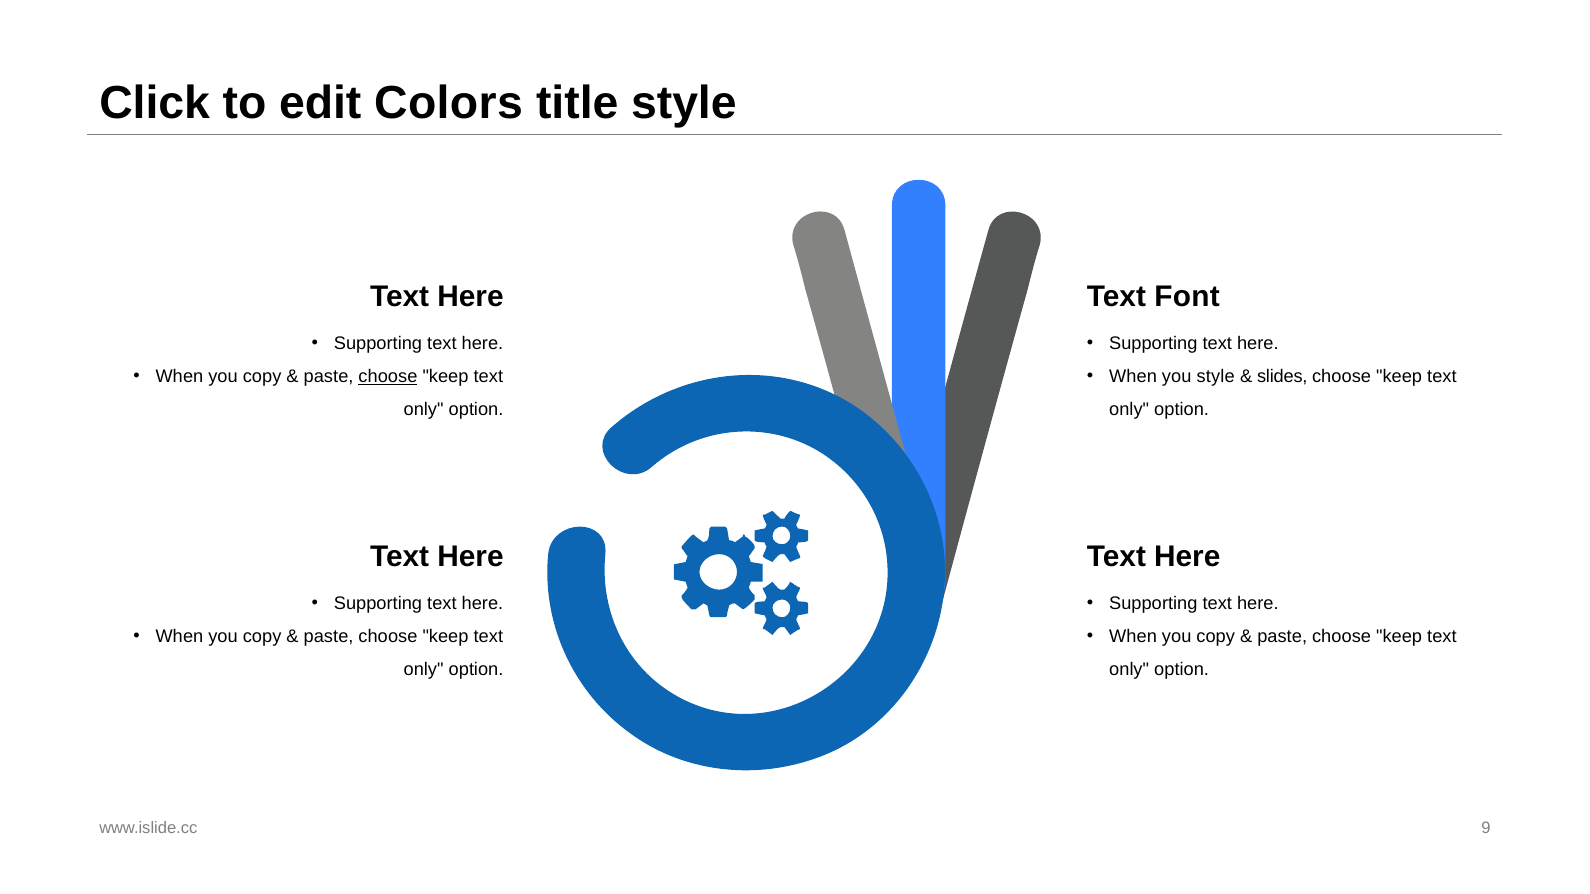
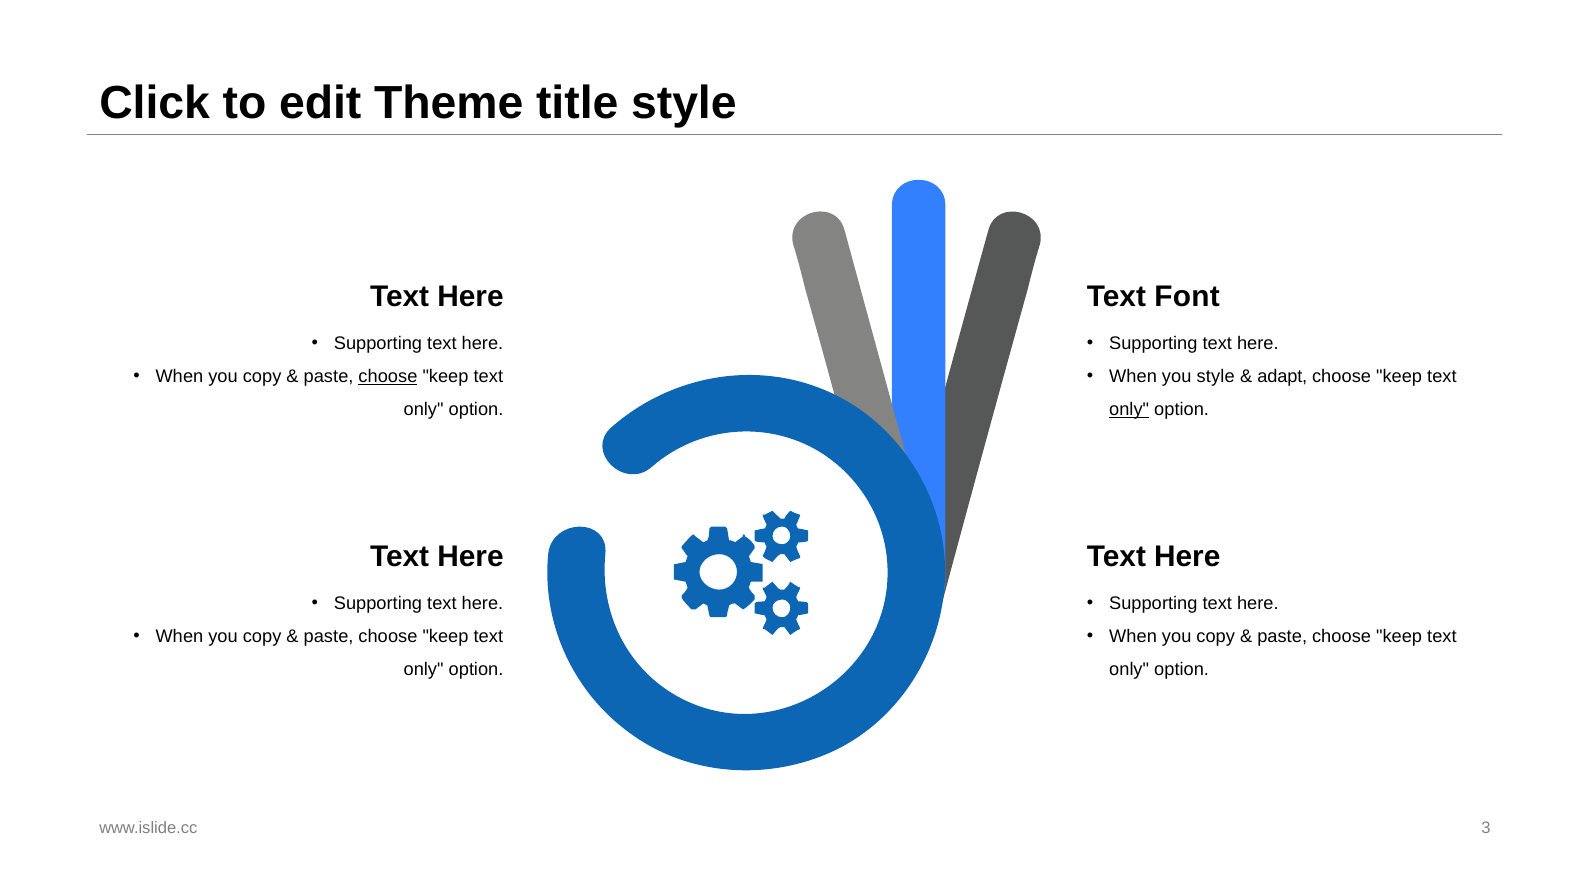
Colors: Colors -> Theme
slides: slides -> adapt
only at (1129, 410) underline: none -> present
9: 9 -> 3
